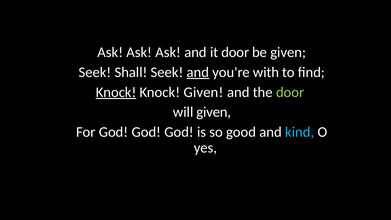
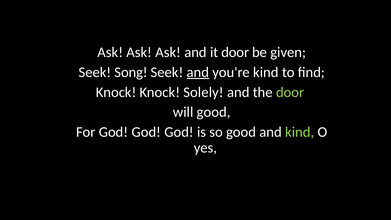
Shall: Shall -> Song
you're with: with -> kind
Knock at (116, 92) underline: present -> none
Knock Given: Given -> Solely
will given: given -> good
kind at (300, 132) colour: light blue -> light green
